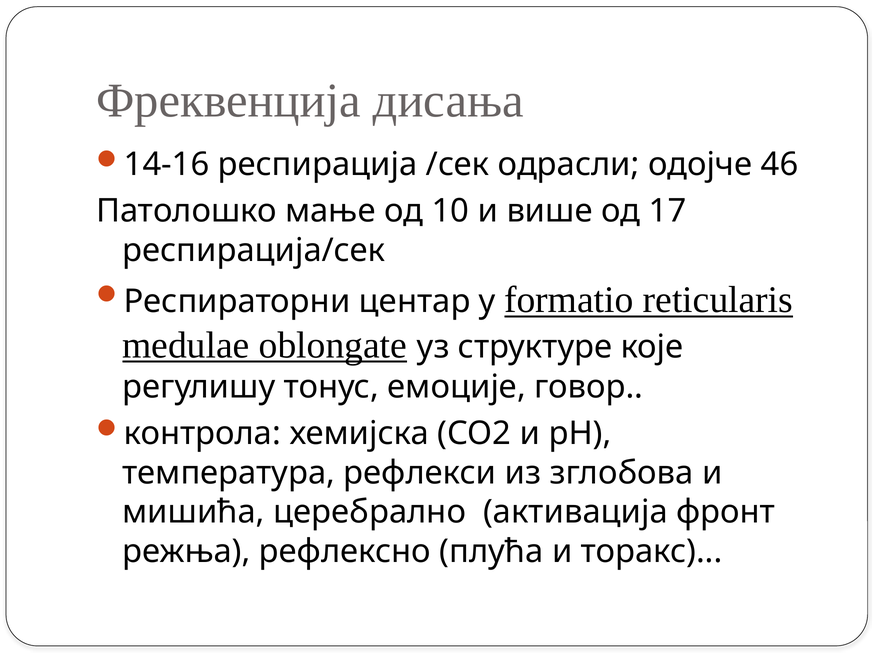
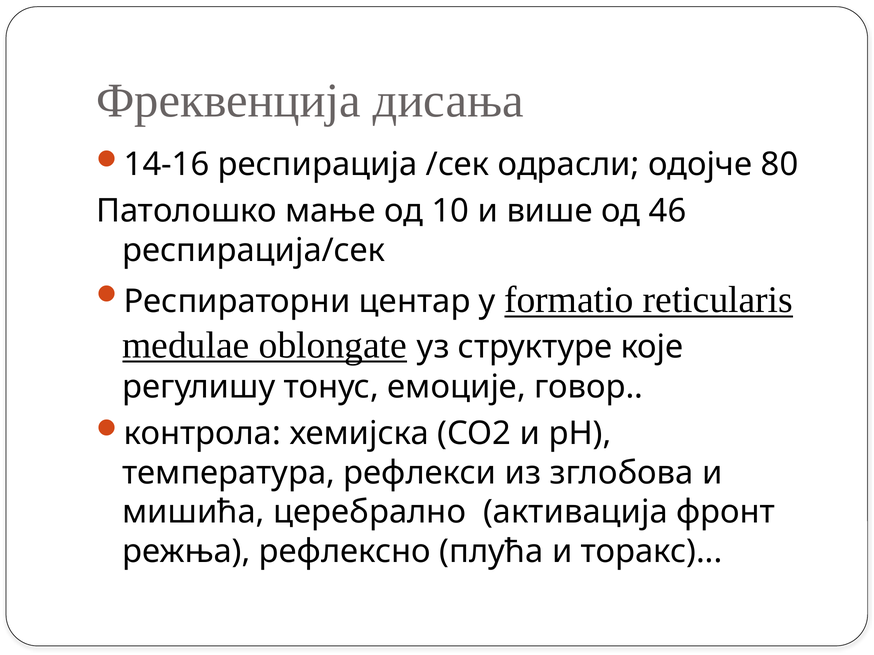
46: 46 -> 80
17: 17 -> 46
